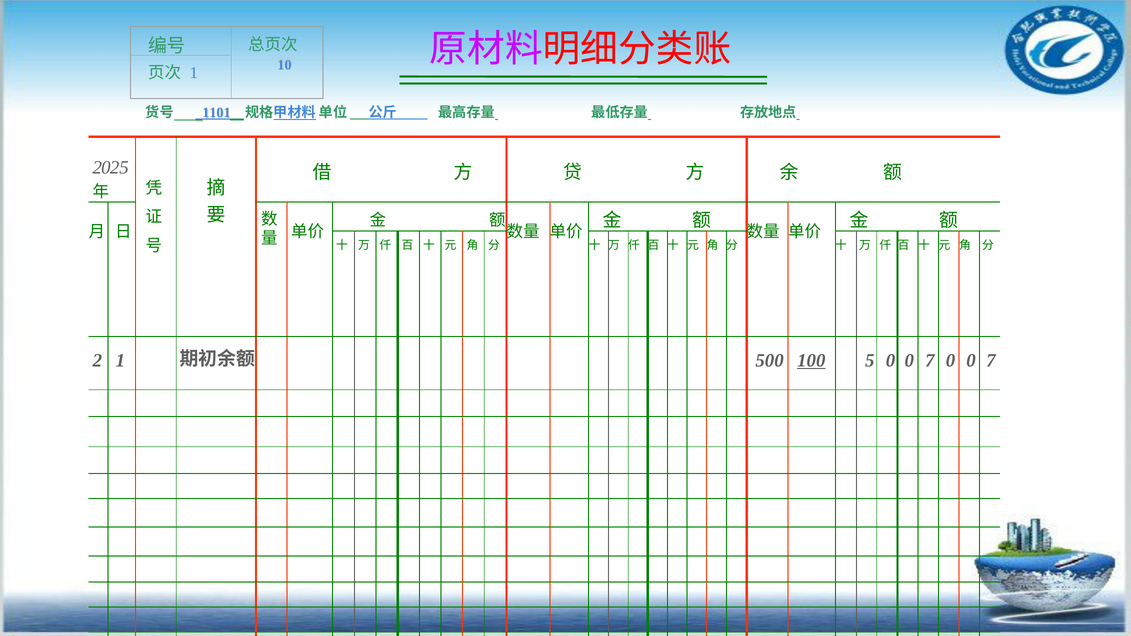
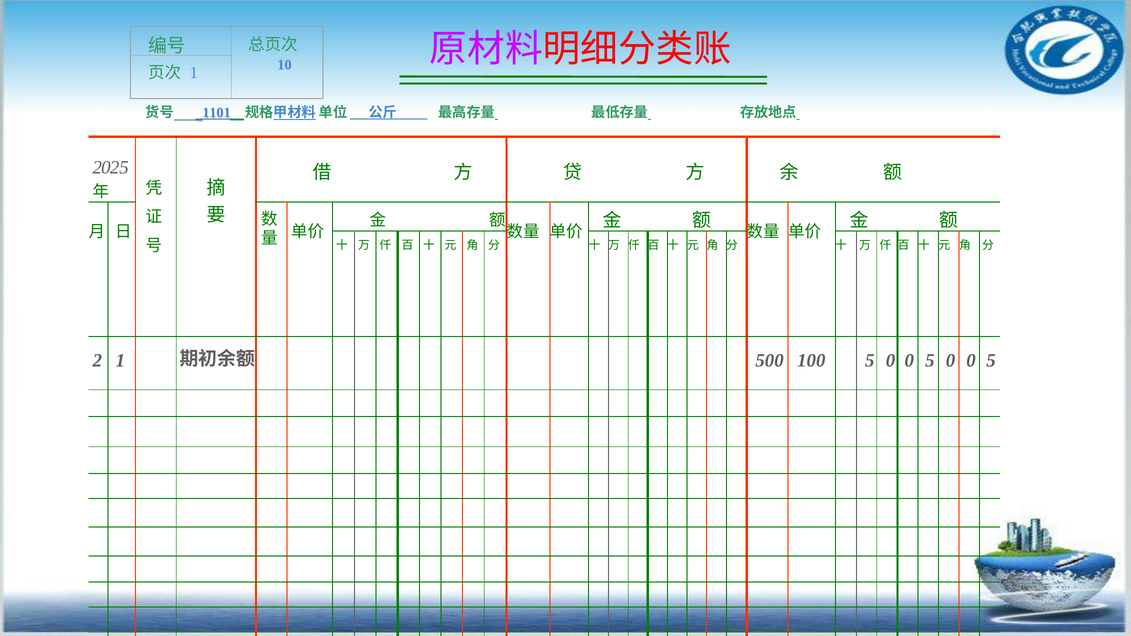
100 underline: present -> none
7 at (930, 361): 7 -> 5
7 at (991, 361): 7 -> 5
